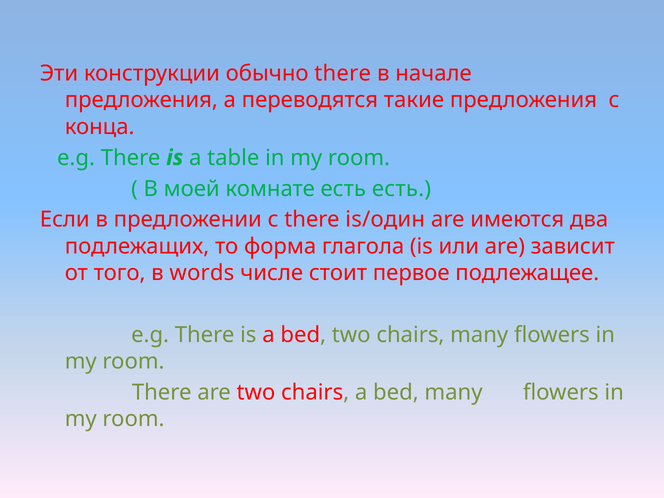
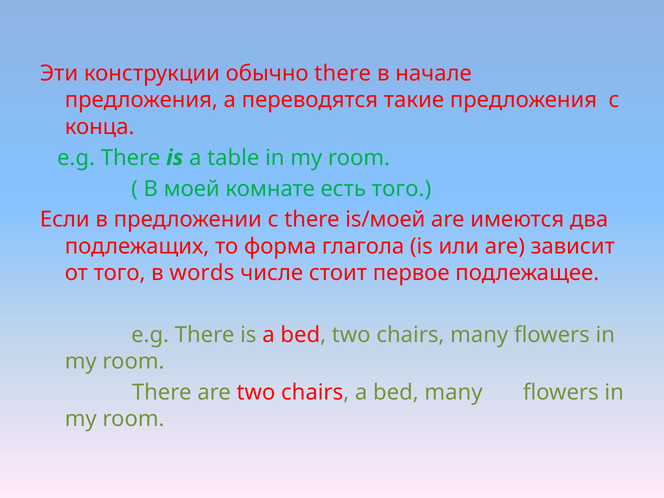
есть есть: есть -> того
is/один: is/один -> is/моей
